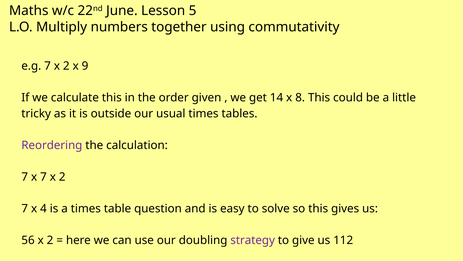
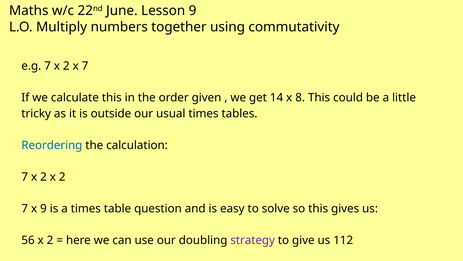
Lesson 5: 5 -> 9
x 9: 9 -> 7
Reordering colour: purple -> blue
7 at (43, 177): 7 -> 2
x 4: 4 -> 9
